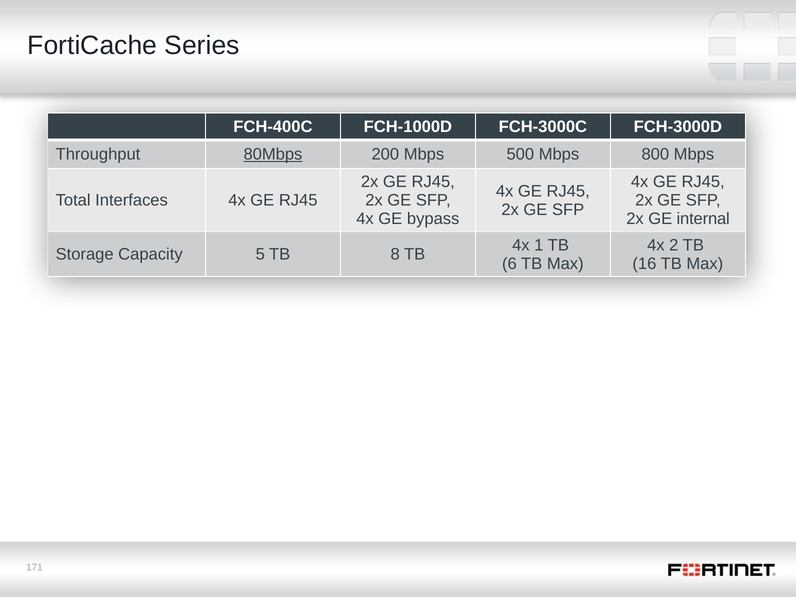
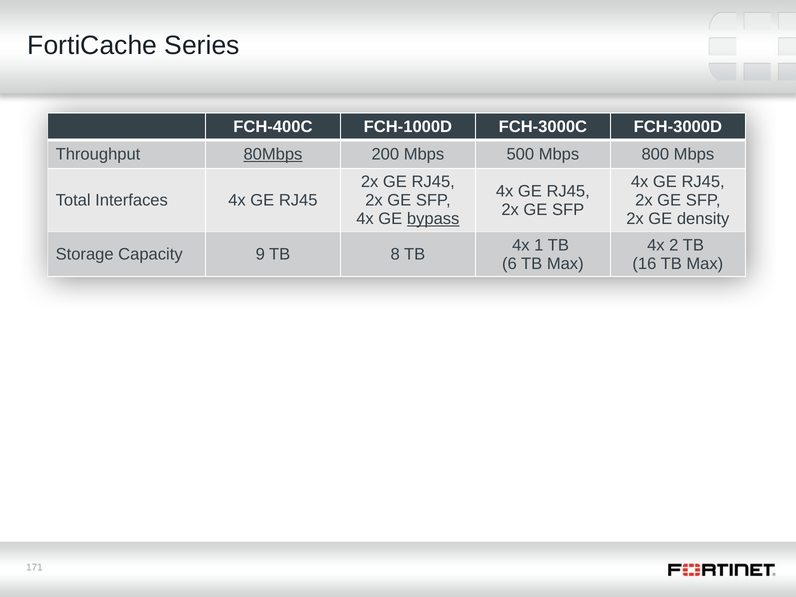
bypass underline: none -> present
internal: internal -> density
5: 5 -> 9
